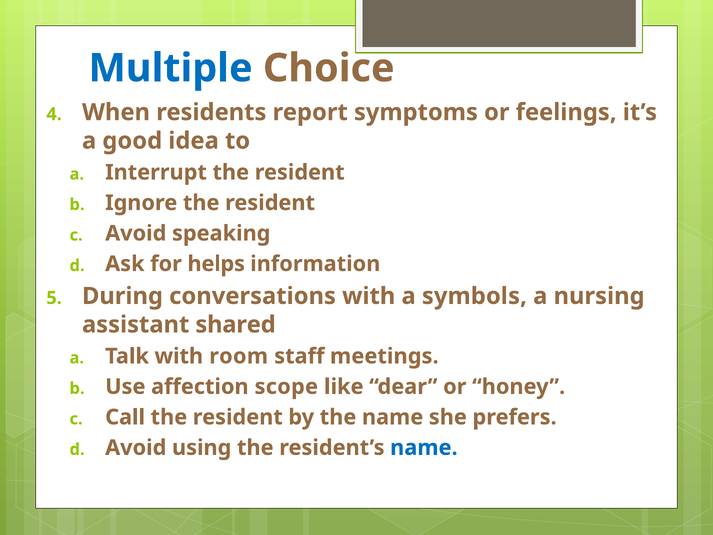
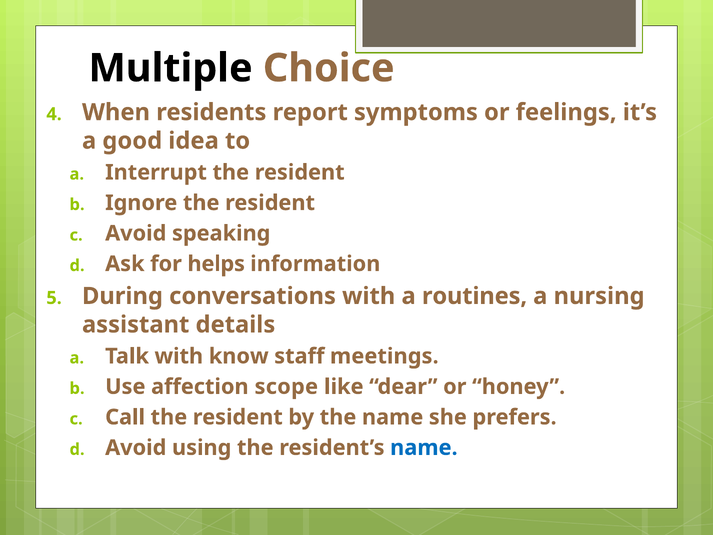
Multiple colour: blue -> black
symbols: symbols -> routines
shared: shared -> details
room: room -> know
